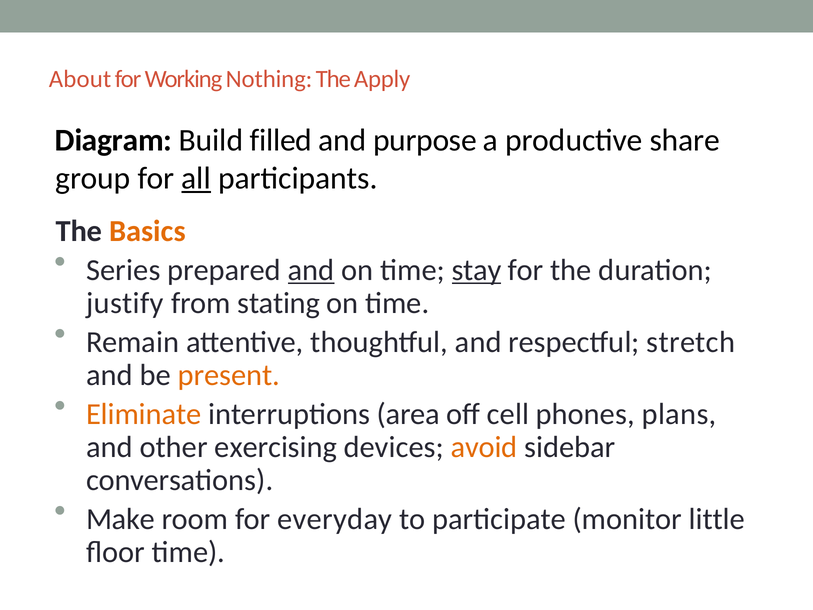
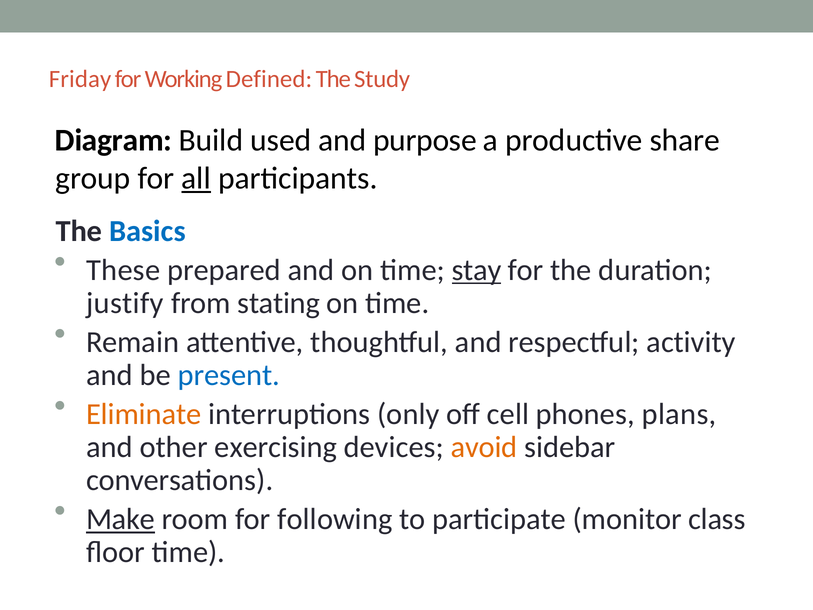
About: About -> Friday
Nothing: Nothing -> Defined
Apply: Apply -> Study
filled: filled -> used
Basics colour: orange -> blue
Series: Series -> These
and at (311, 270) underline: present -> none
stretch: stretch -> activity
present colour: orange -> blue
area: area -> only
Make underline: none -> present
everyday: everyday -> following
little: little -> class
